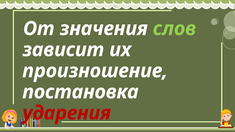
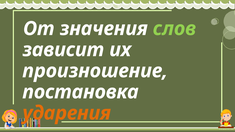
ударения colour: red -> orange
